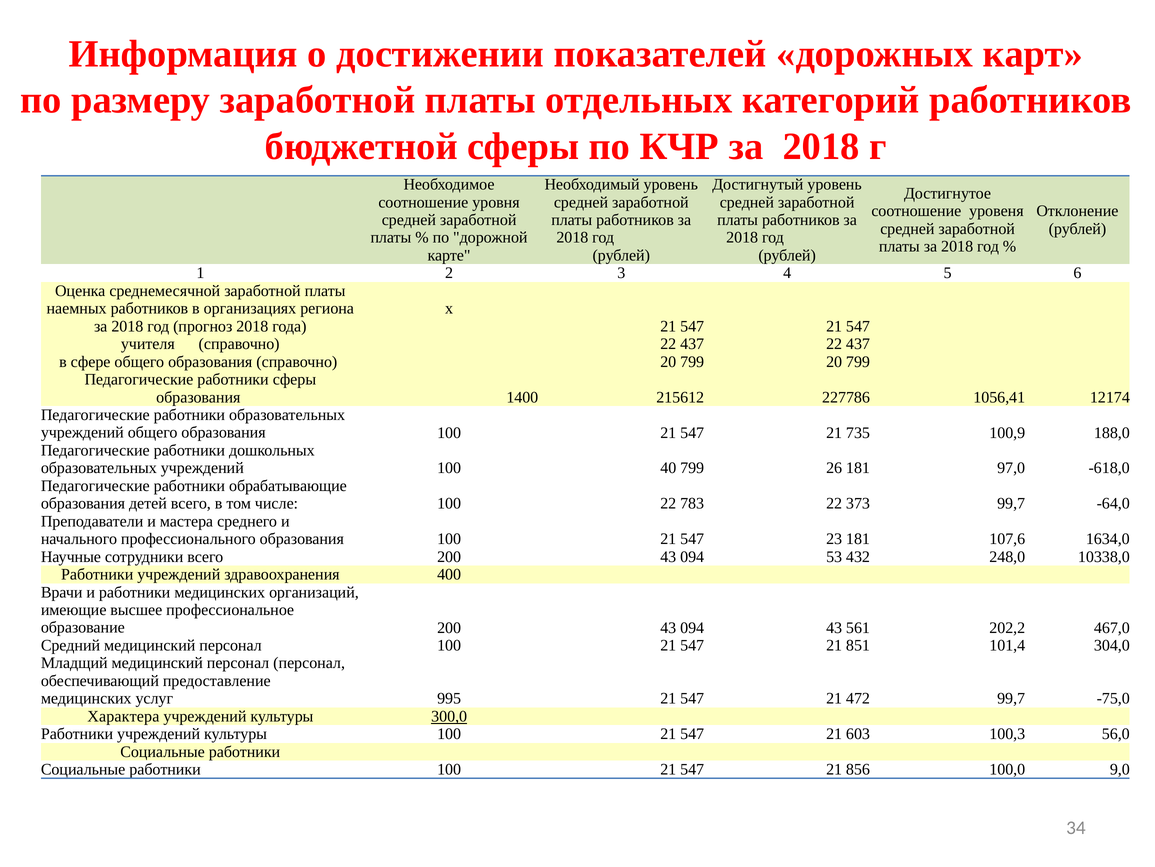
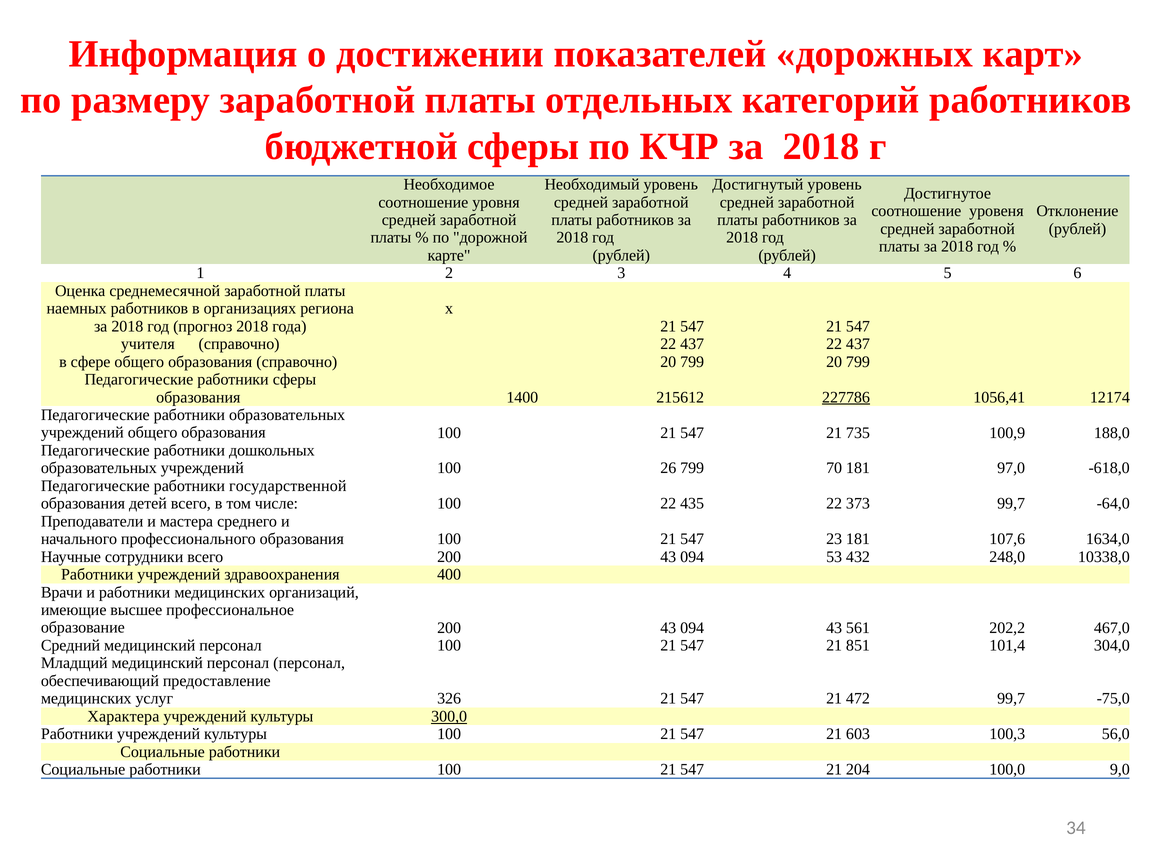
227786 underline: none -> present
40: 40 -> 26
26: 26 -> 70
обрабатывающие: обрабатывающие -> государственной
783: 783 -> 435
995: 995 -> 326
856: 856 -> 204
